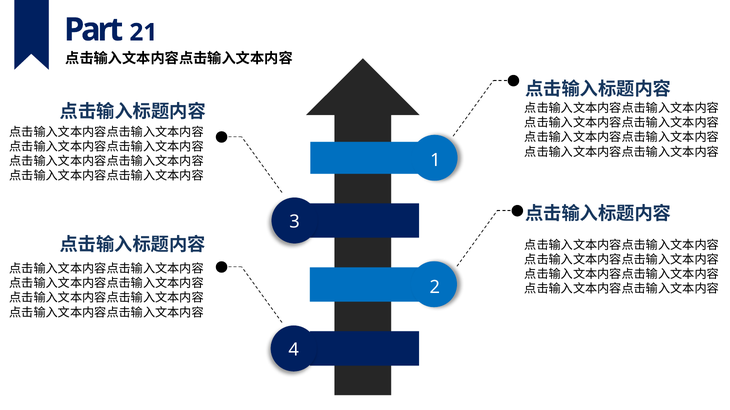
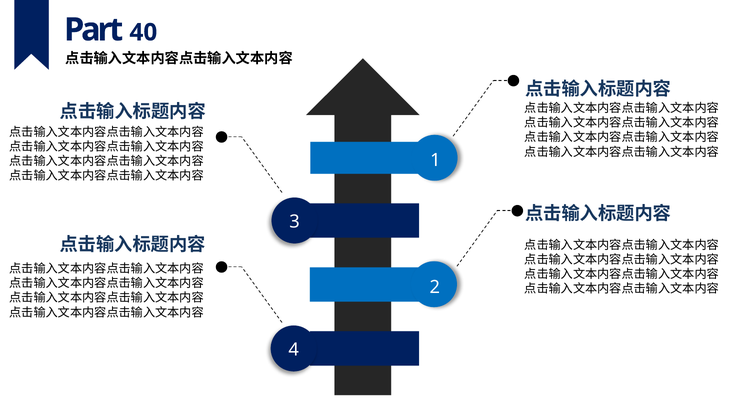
21: 21 -> 40
